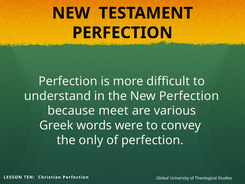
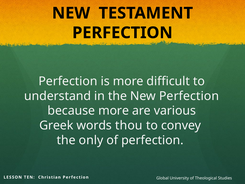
because meet: meet -> more
were: were -> thou
